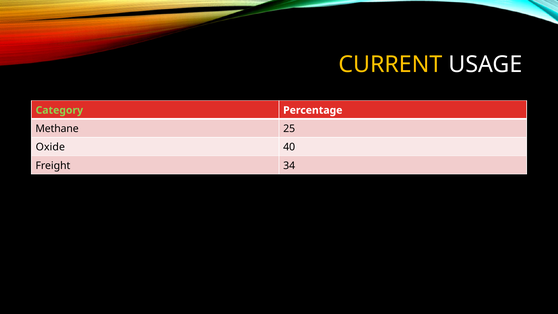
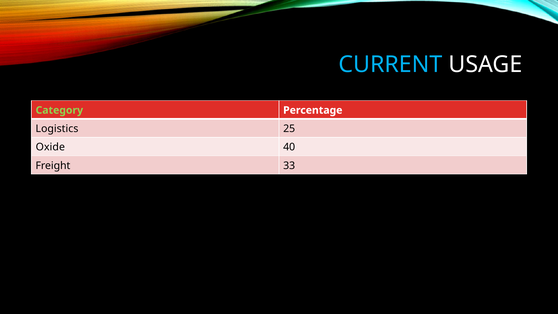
CURRENT colour: yellow -> light blue
Methane: Methane -> Logistics
34: 34 -> 33
